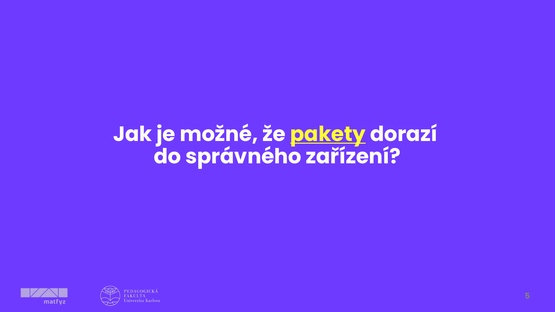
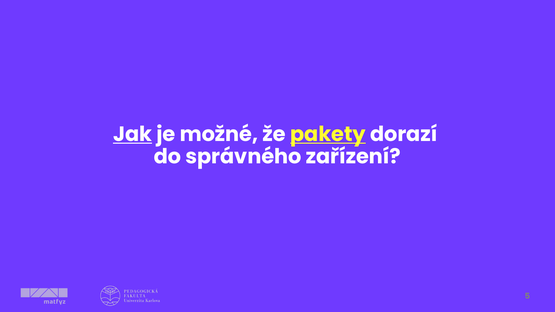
Jak underline: none -> present
